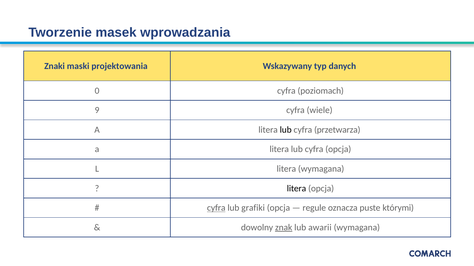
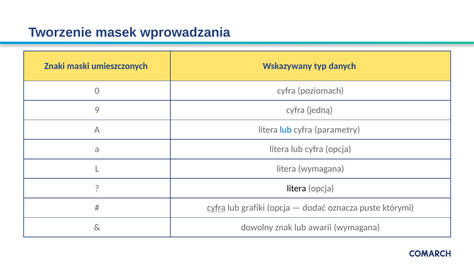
projektowania: projektowania -> umieszczonych
wiele: wiele -> jedną
lub at (286, 130) colour: black -> blue
przetwarza: przetwarza -> parametry
regule: regule -> dodać
znak underline: present -> none
